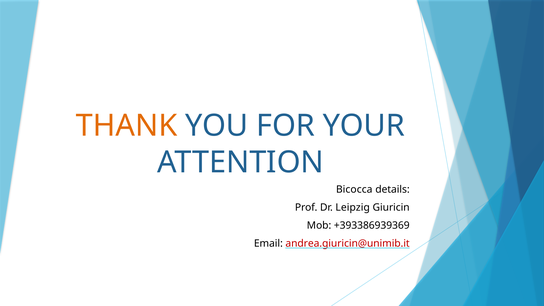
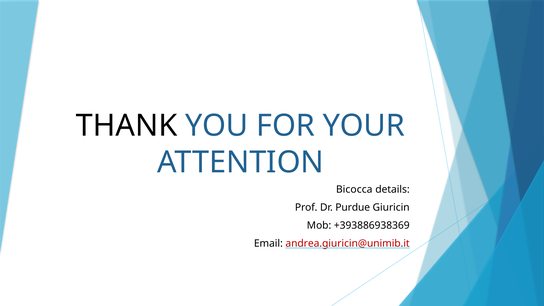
THANK colour: orange -> black
Leipzig: Leipzig -> Purdue
+393386939369: +393386939369 -> +393886938369
